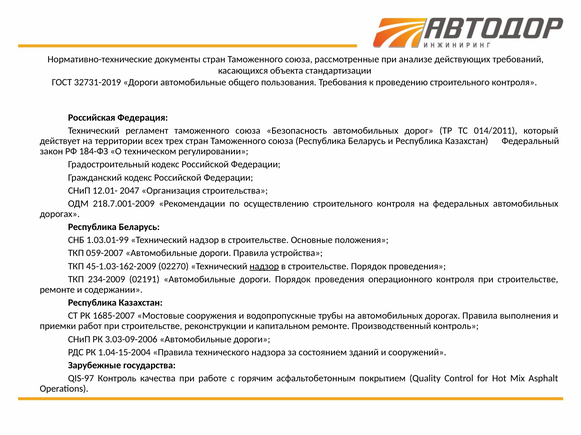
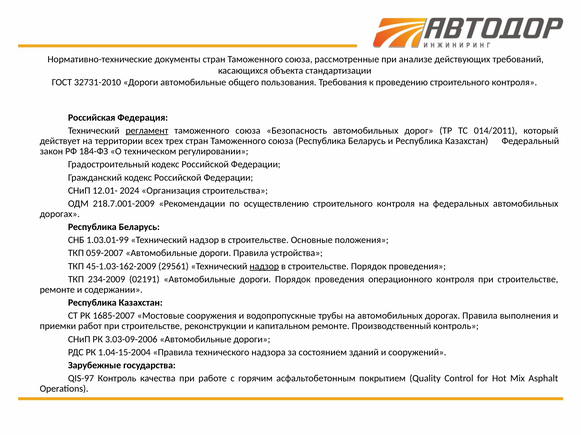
32731-2019: 32731-2019 -> 32731-2010
регламент underline: none -> present
2047: 2047 -> 2024
02270: 02270 -> 29561
